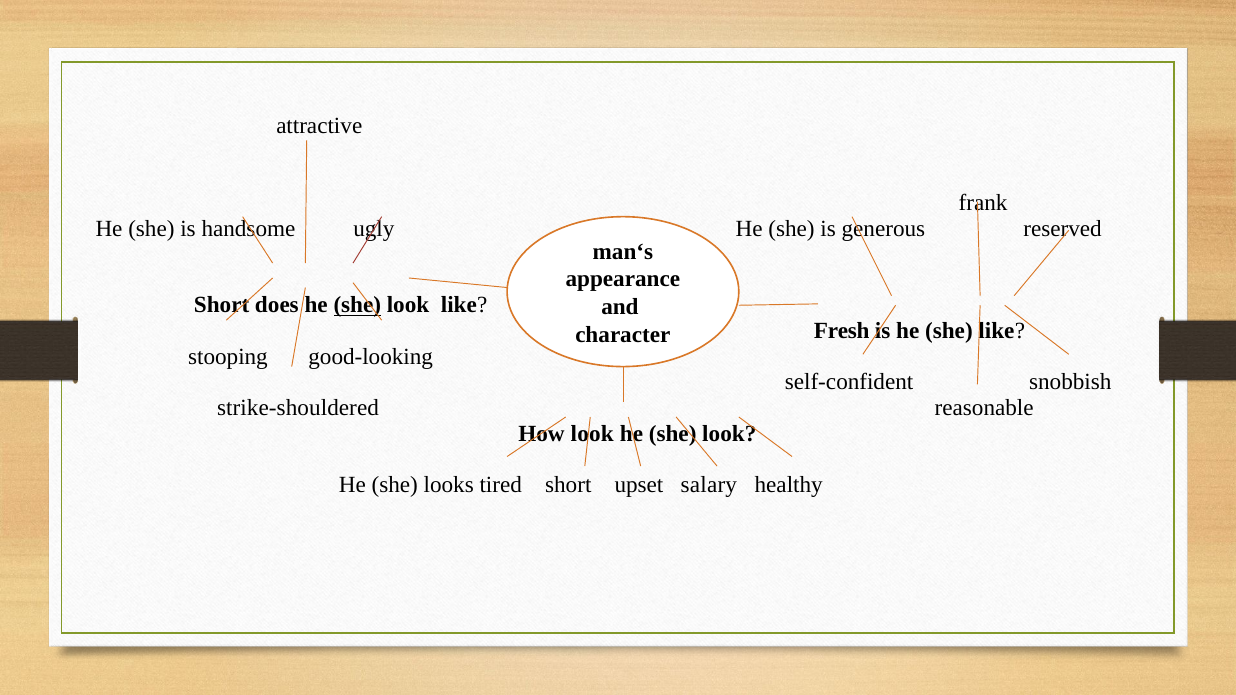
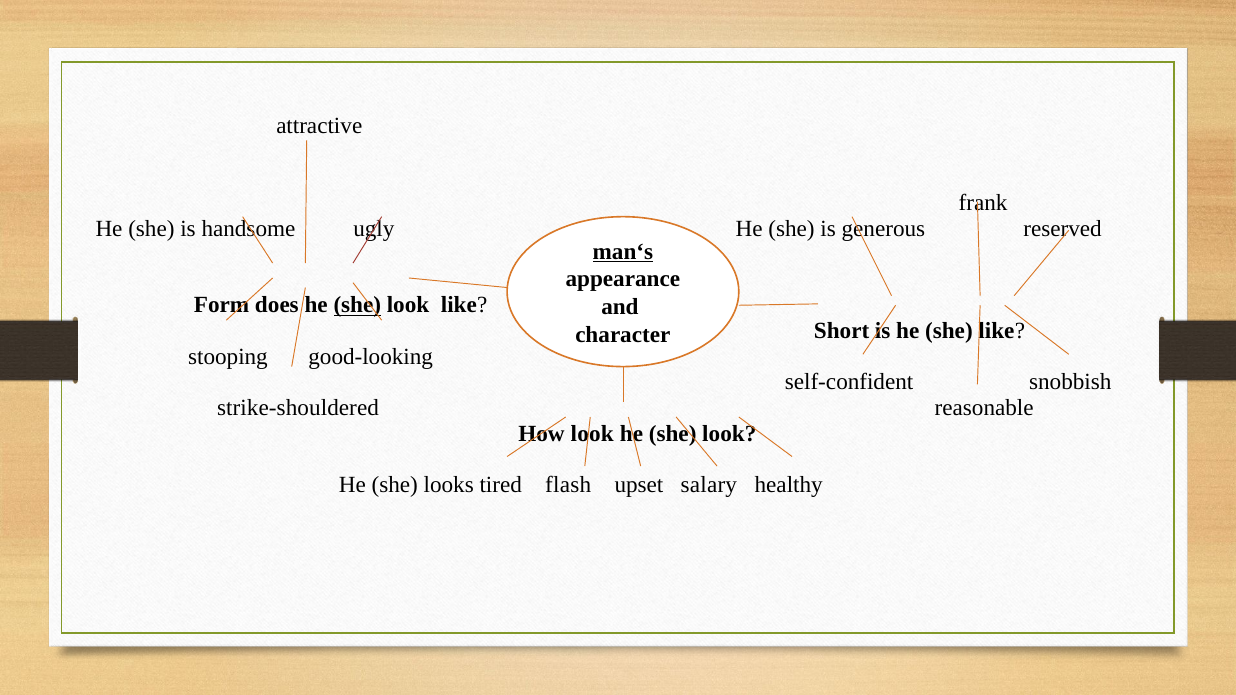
man‘s underline: none -> present
Short at (222, 305): Short -> Form
Fresh: Fresh -> Short
tired short: short -> flash
